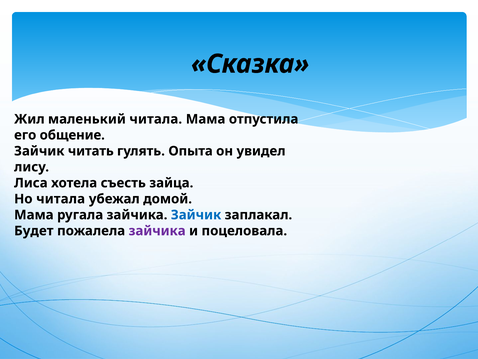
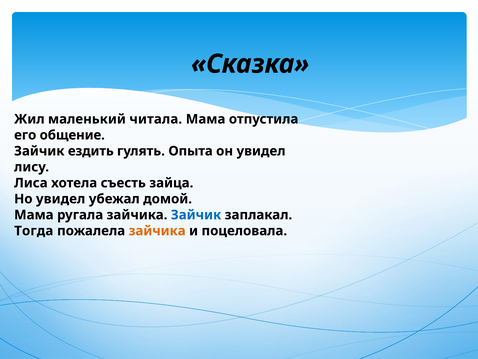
читать: читать -> ездить
Но читала: читала -> увидел
Будет: Будет -> Тогда
зайчика at (157, 231) colour: purple -> orange
